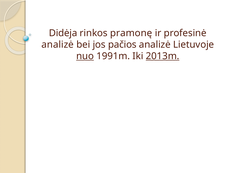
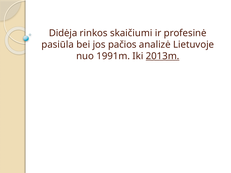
pramonę: pramonę -> skaičiumi
analizė at (58, 45): analizė -> pasiūla
nuo underline: present -> none
